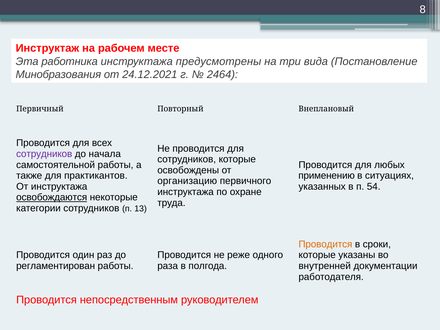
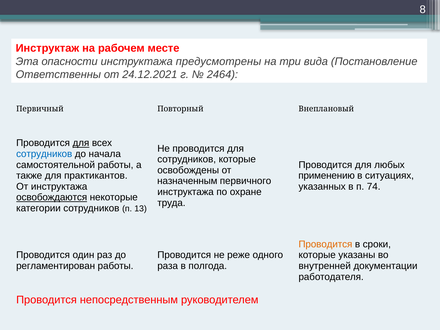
работника: работника -> опасности
Минобразования: Минобразования -> Ответственны
для at (81, 143) underline: none -> present
сотрудников at (44, 154) colour: purple -> blue
организацию: организацию -> назначенным
54: 54 -> 74
